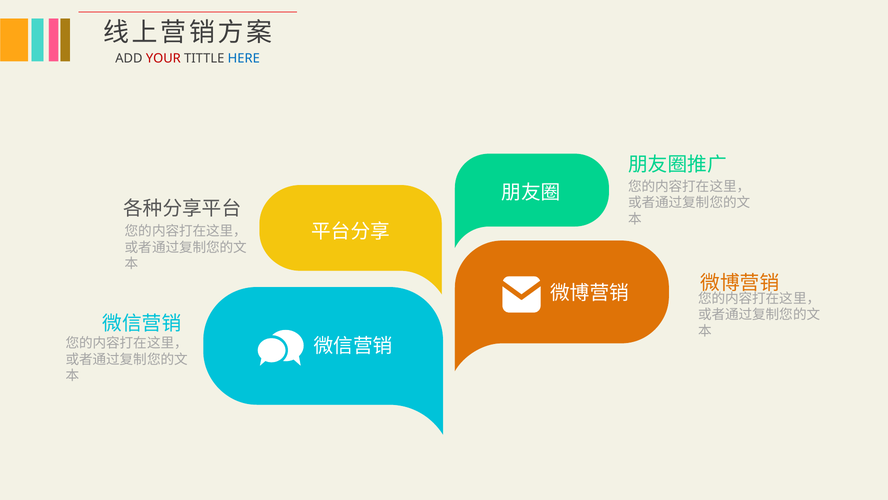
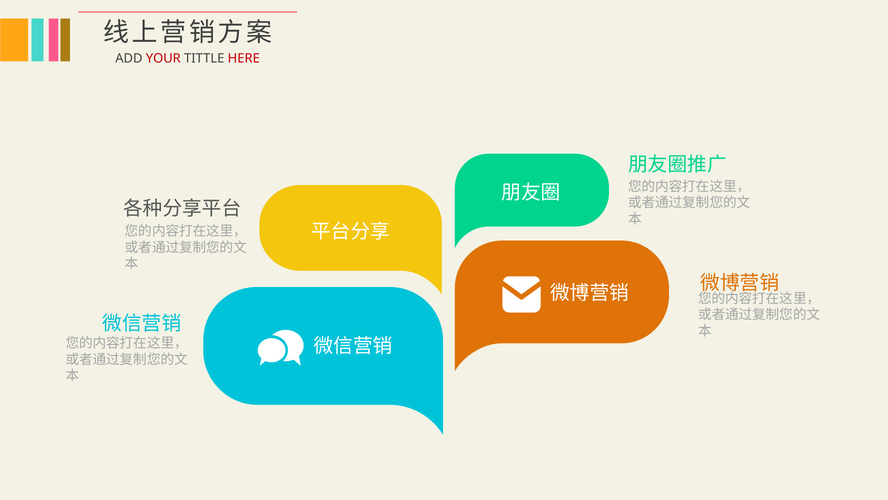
HERE colour: blue -> red
